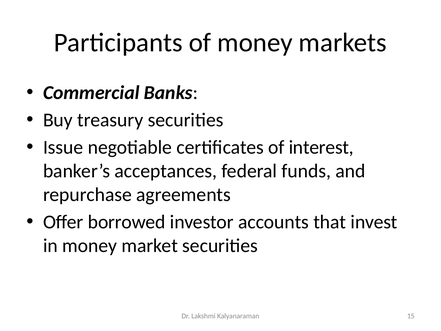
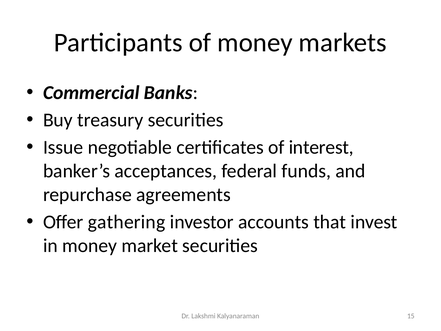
borrowed: borrowed -> gathering
